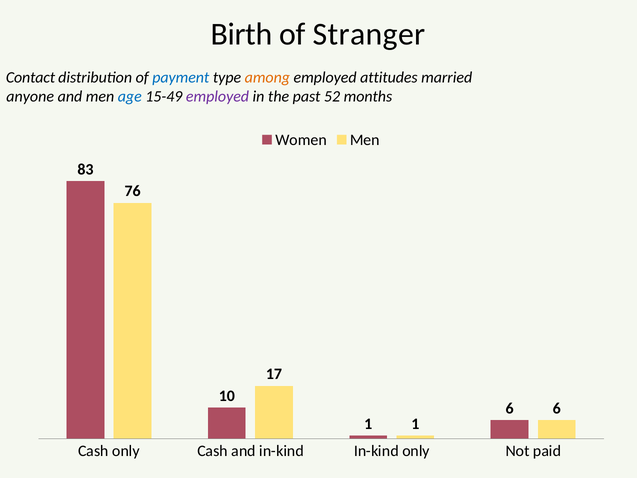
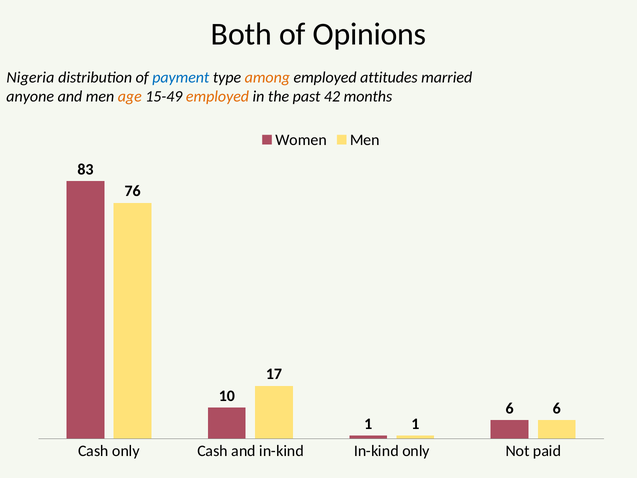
Birth: Birth -> Both
Stranger: Stranger -> Opinions
Contact: Contact -> Nigeria
age colour: blue -> orange
employed at (218, 97) colour: purple -> orange
52: 52 -> 42
